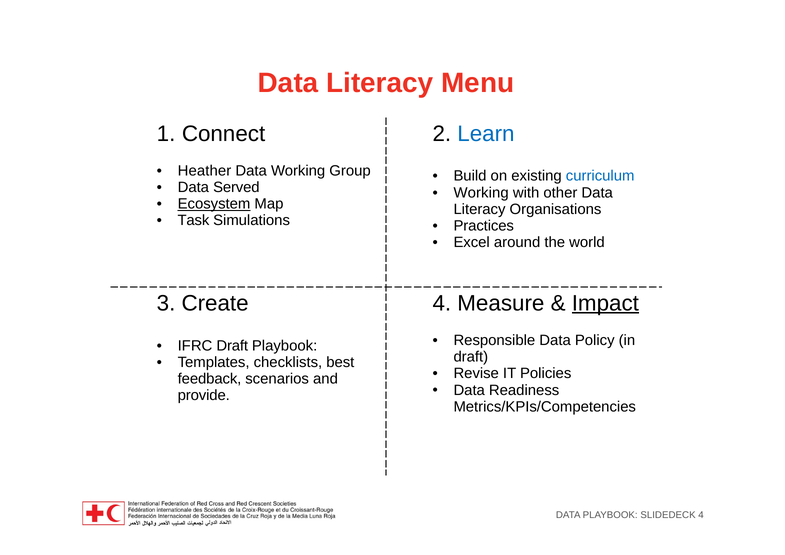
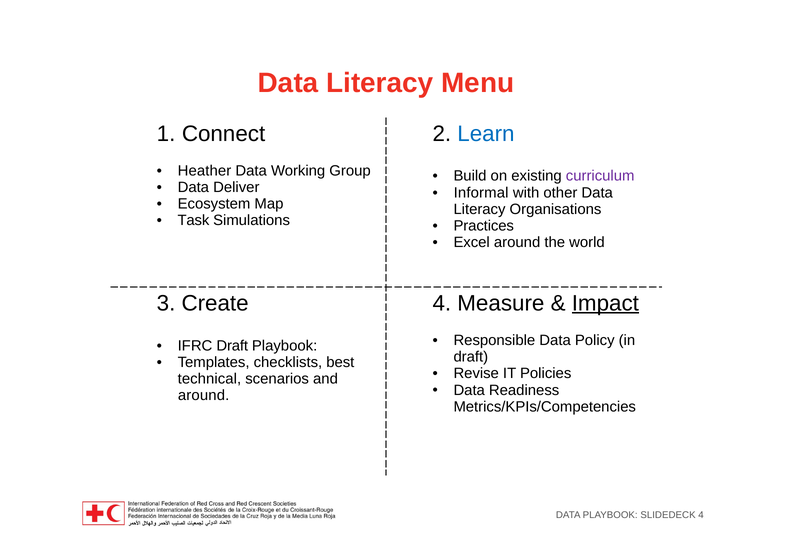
curriculum colour: blue -> purple
Served: Served -> Deliver
Working at (481, 193): Working -> Informal
Ecosystem underline: present -> none
feedback: feedback -> technical
provide at (204, 396): provide -> around
